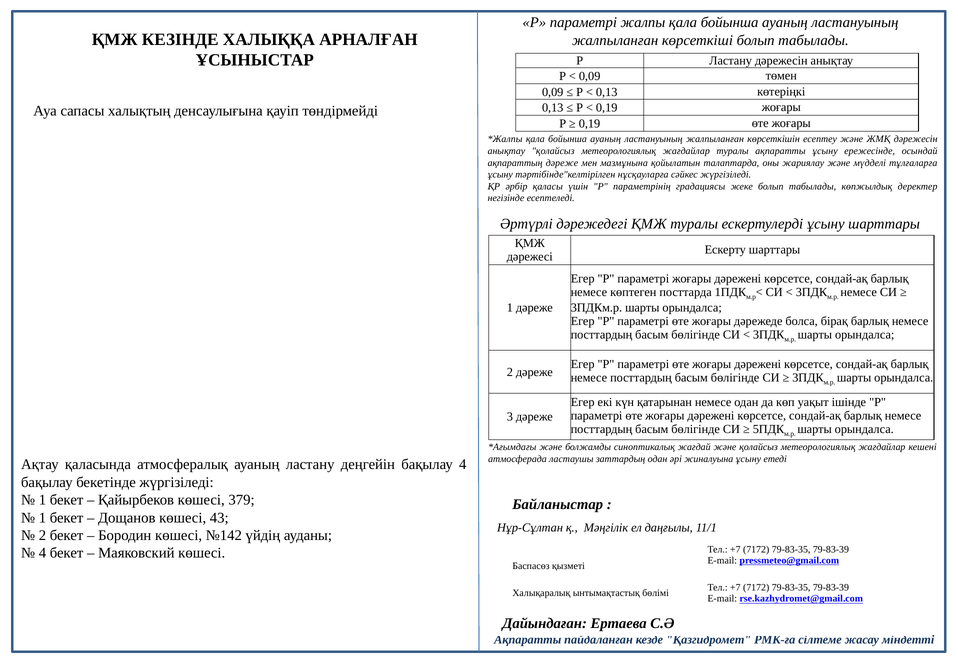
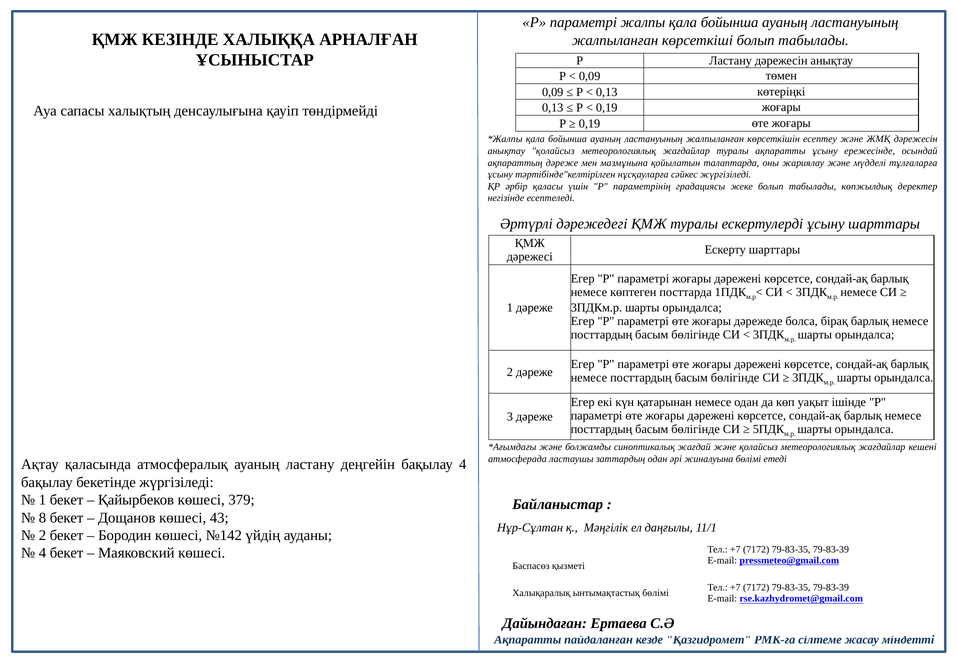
жиналуына ұсыну: ұсыну -> бөлімі
1 at (42, 518): 1 -> 8
